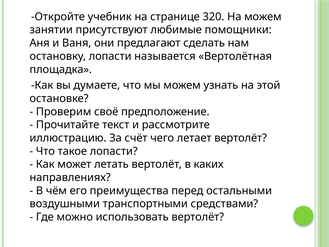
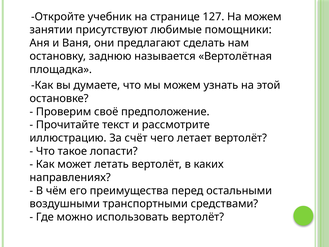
320: 320 -> 127
остановку лопасти: лопасти -> заднюю
